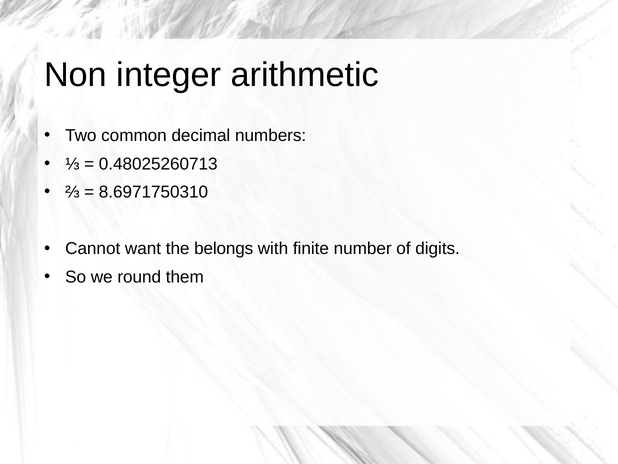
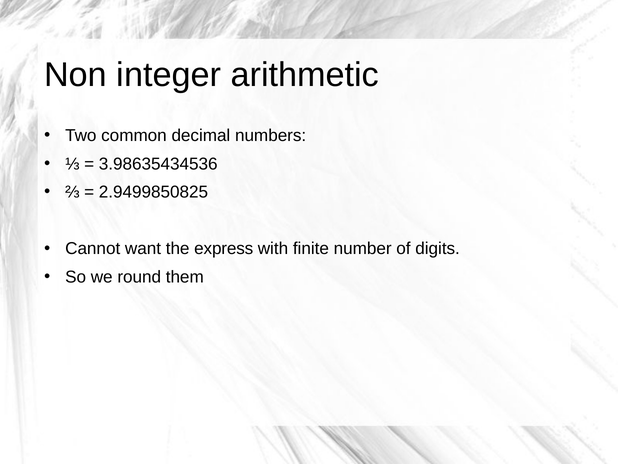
0.48025260713: 0.48025260713 -> 3.98635434536
8.6971750310: 8.6971750310 -> 2.9499850825
belongs: belongs -> express
